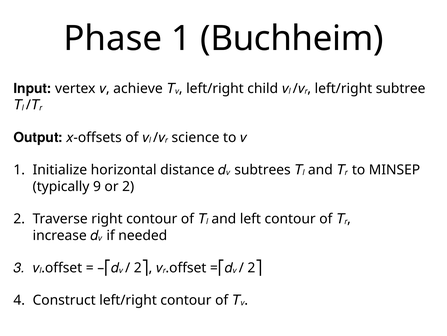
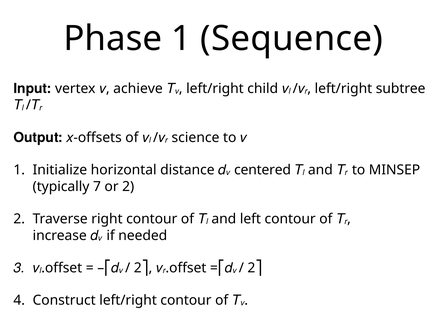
Buchheim: Buchheim -> Sequence
subtrees: subtrees -> centered
9: 9 -> 7
